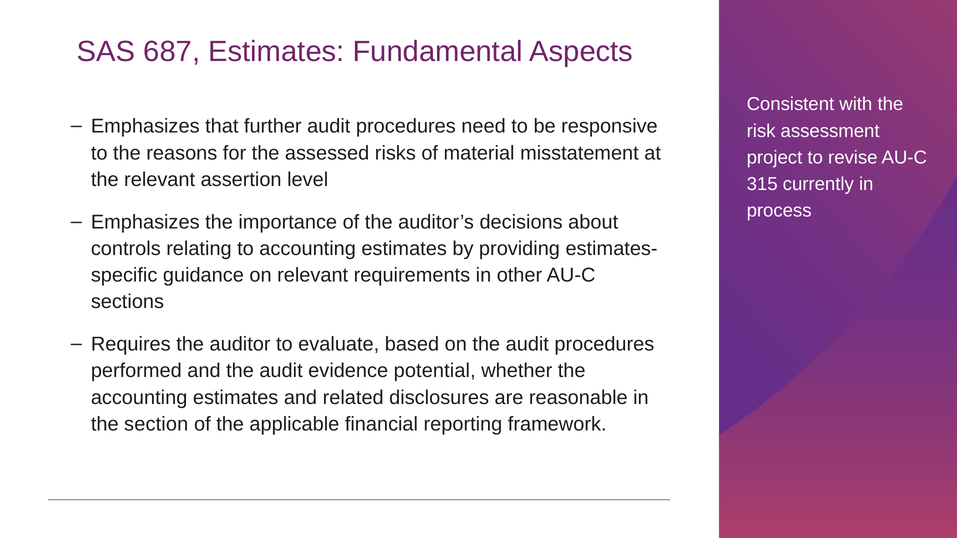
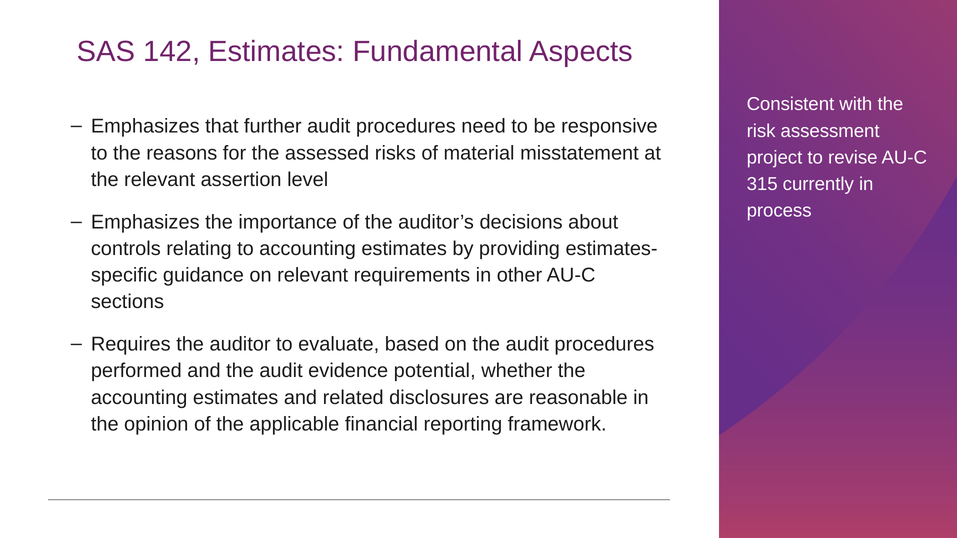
687: 687 -> 142
section: section -> opinion
